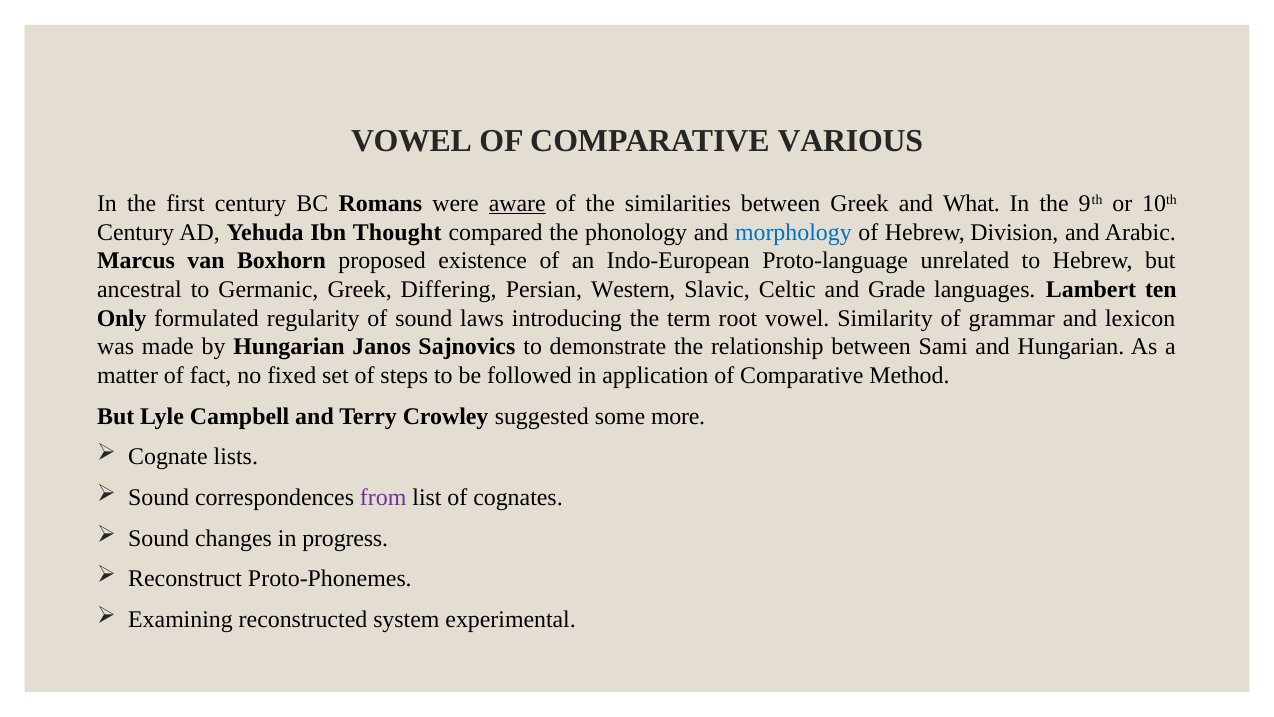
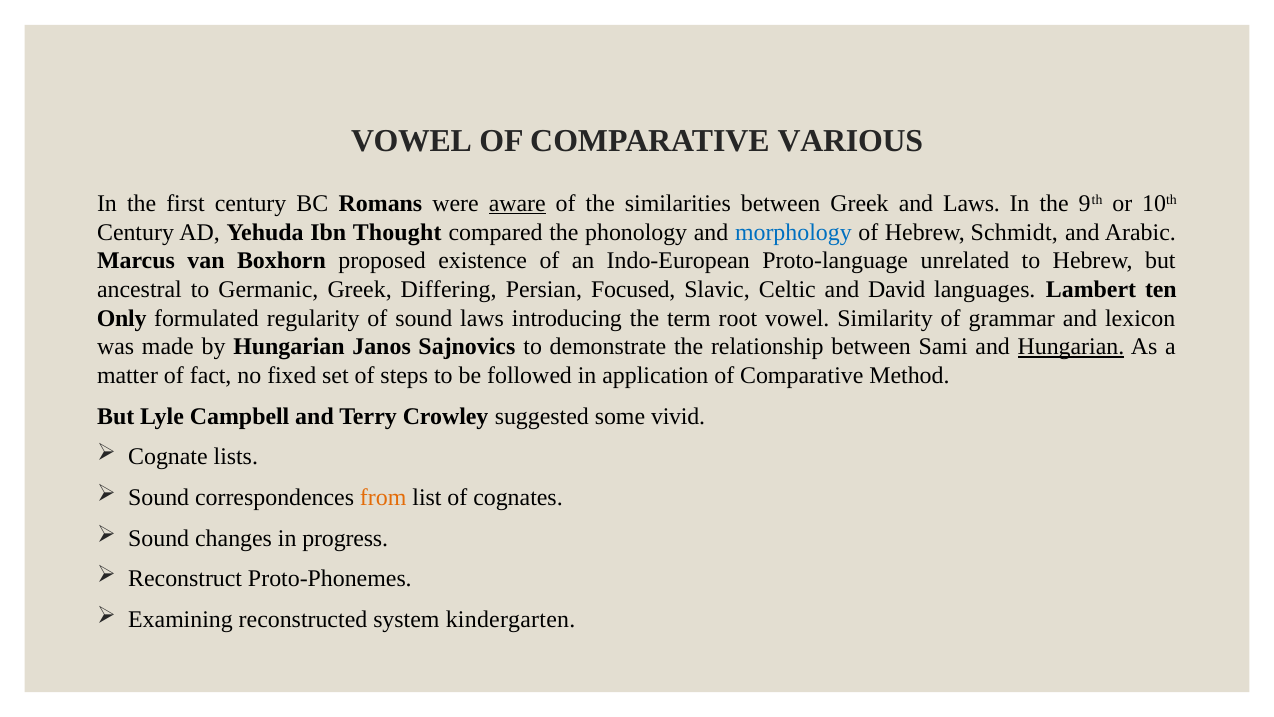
and What: What -> Laws
Division: Division -> Schmidt
Western: Western -> Focused
Grade: Grade -> David
Hungarian at (1071, 347) underline: none -> present
more: more -> vivid
from colour: purple -> orange
experimental: experimental -> kindergarten
